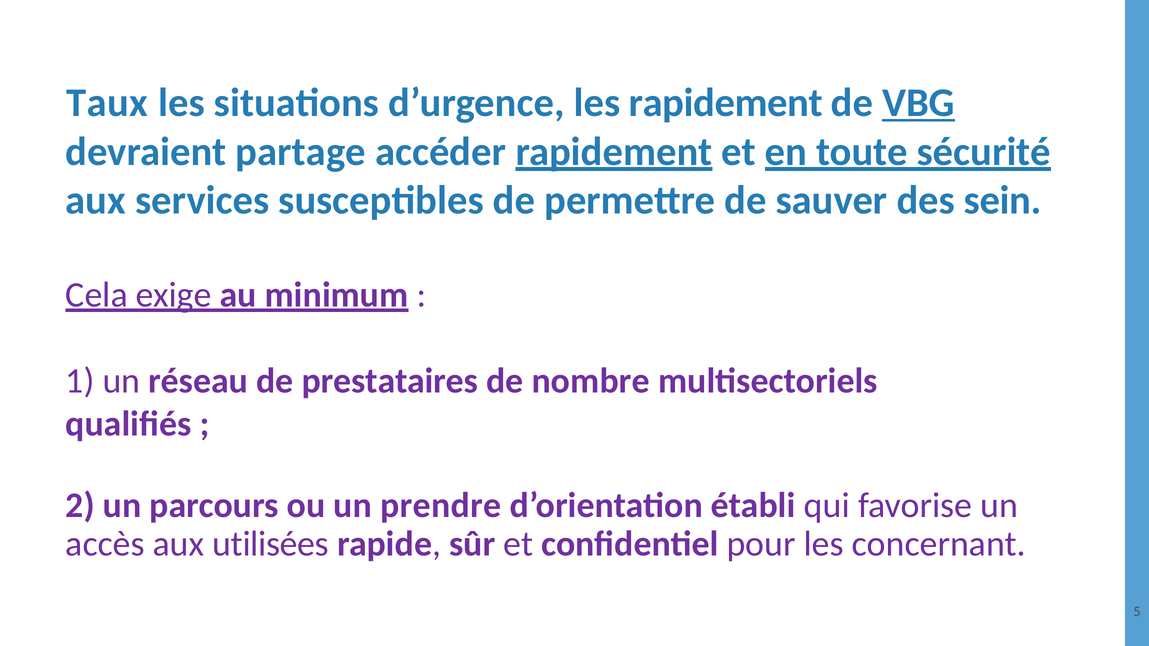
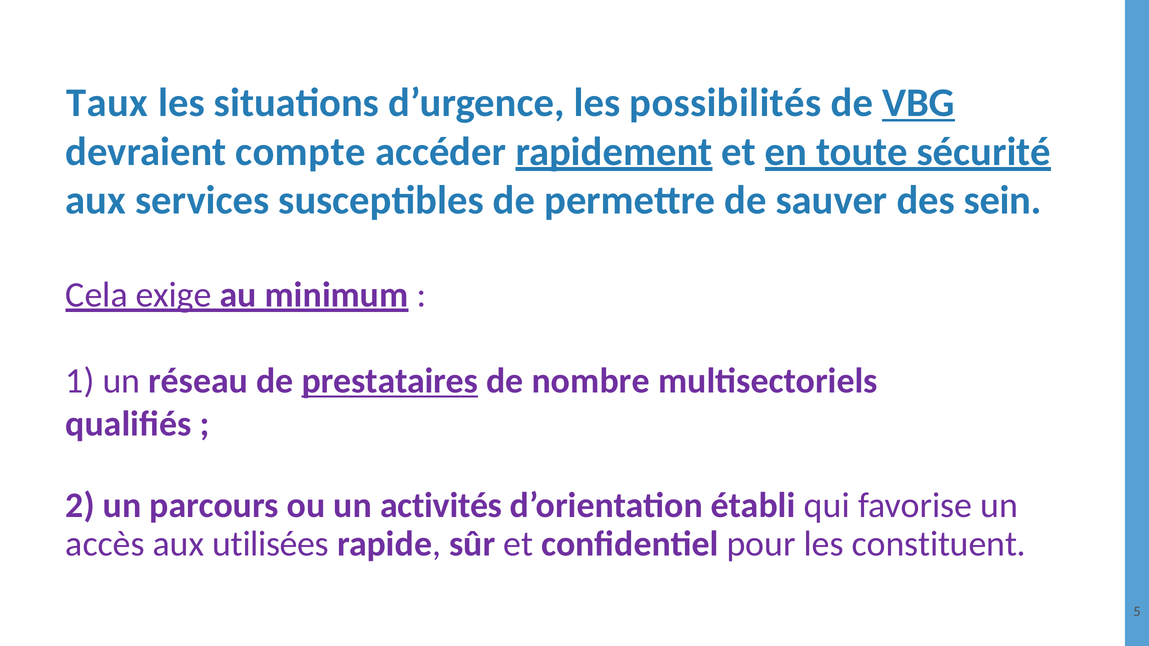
les rapidement: rapidement -> possibilités
partage: partage -> compte
prestataires underline: none -> present
prendre: prendre -> activités
concernant: concernant -> constituent
